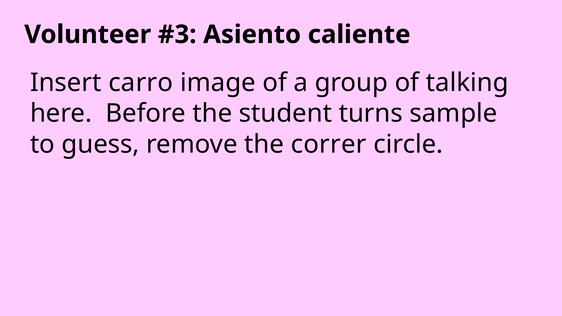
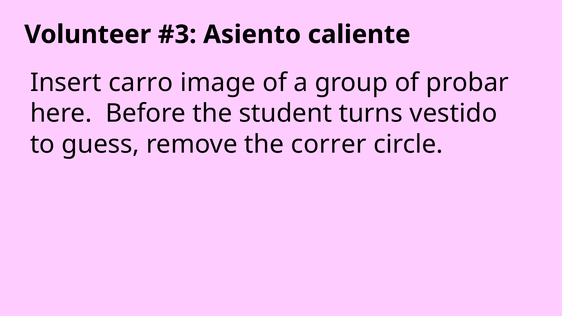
talking: talking -> probar
sample: sample -> vestido
